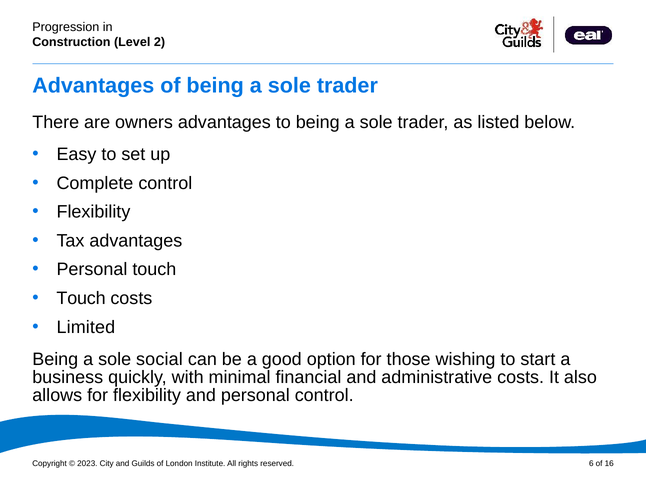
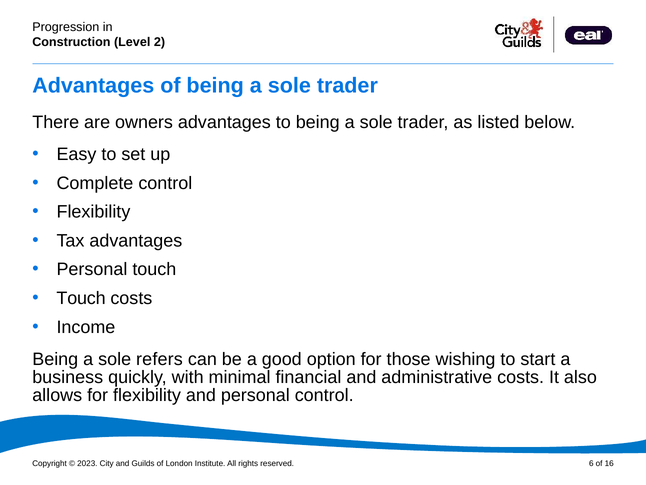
Limited: Limited -> Income
social: social -> refers
